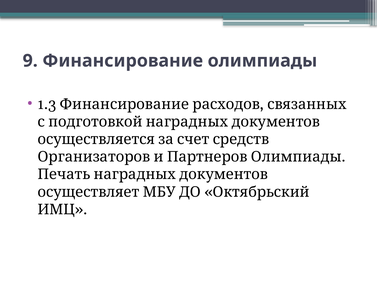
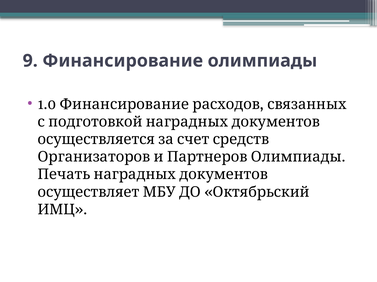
1.3: 1.3 -> 1.0
